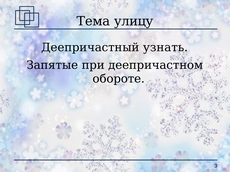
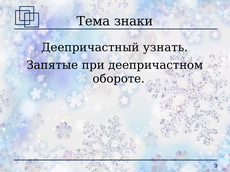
улицу: улицу -> знаки
